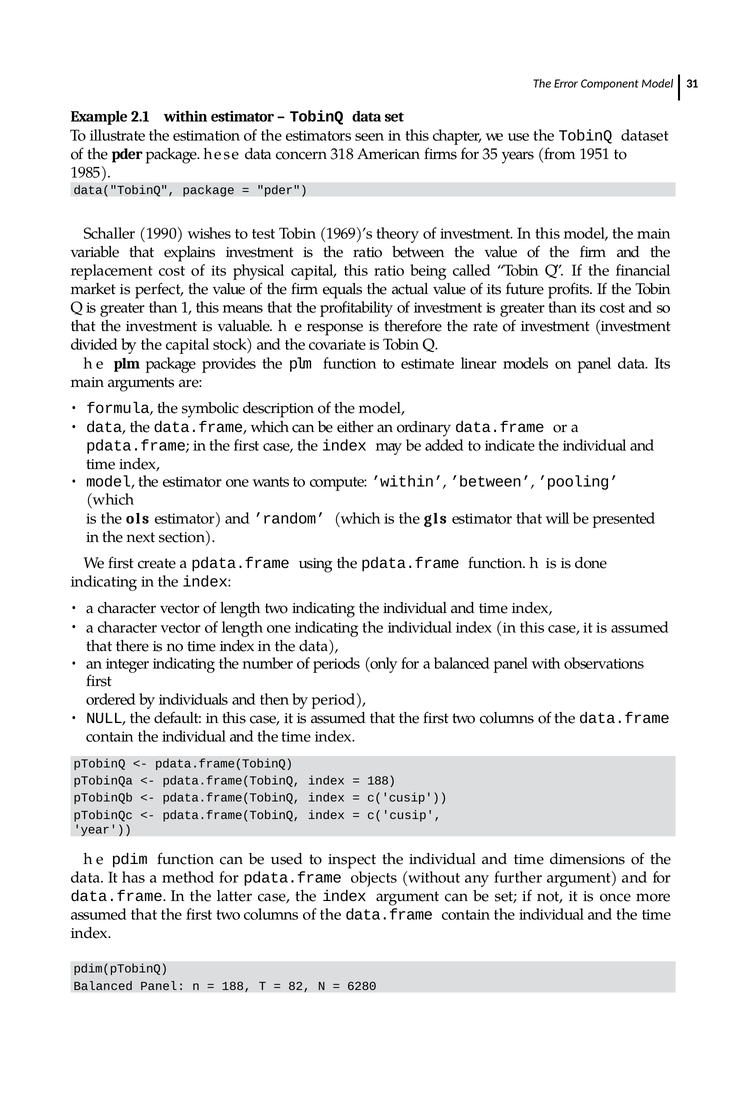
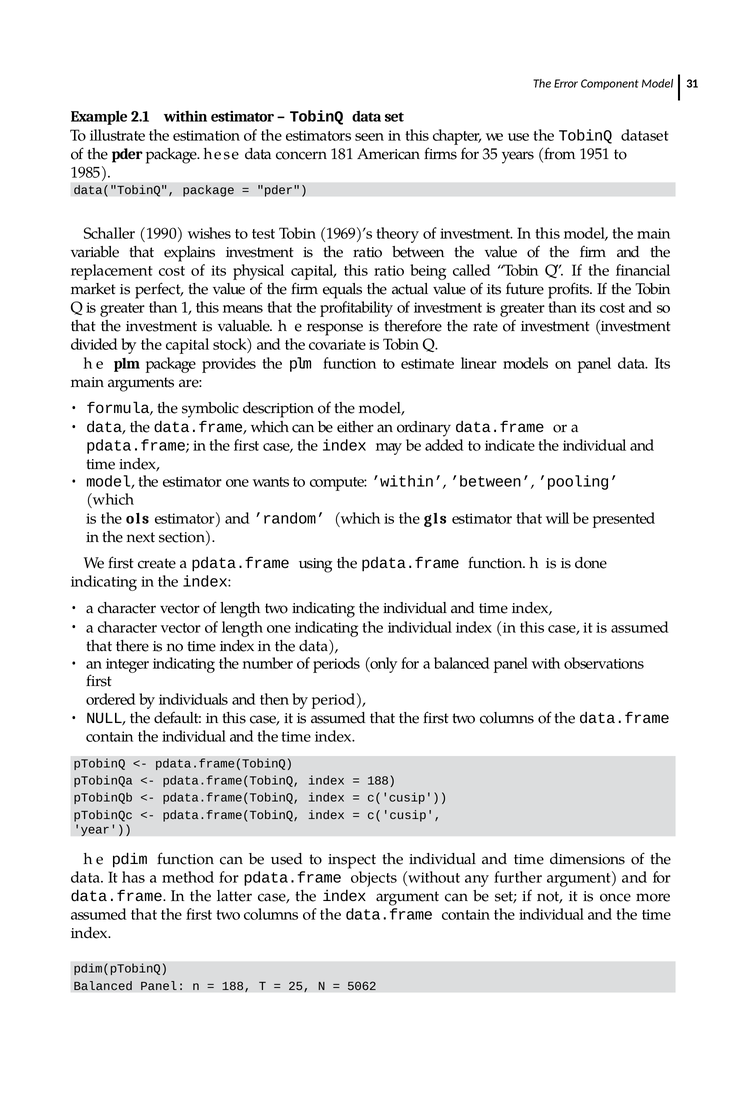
318: 318 -> 181
82: 82 -> 25
6280: 6280 -> 5062
